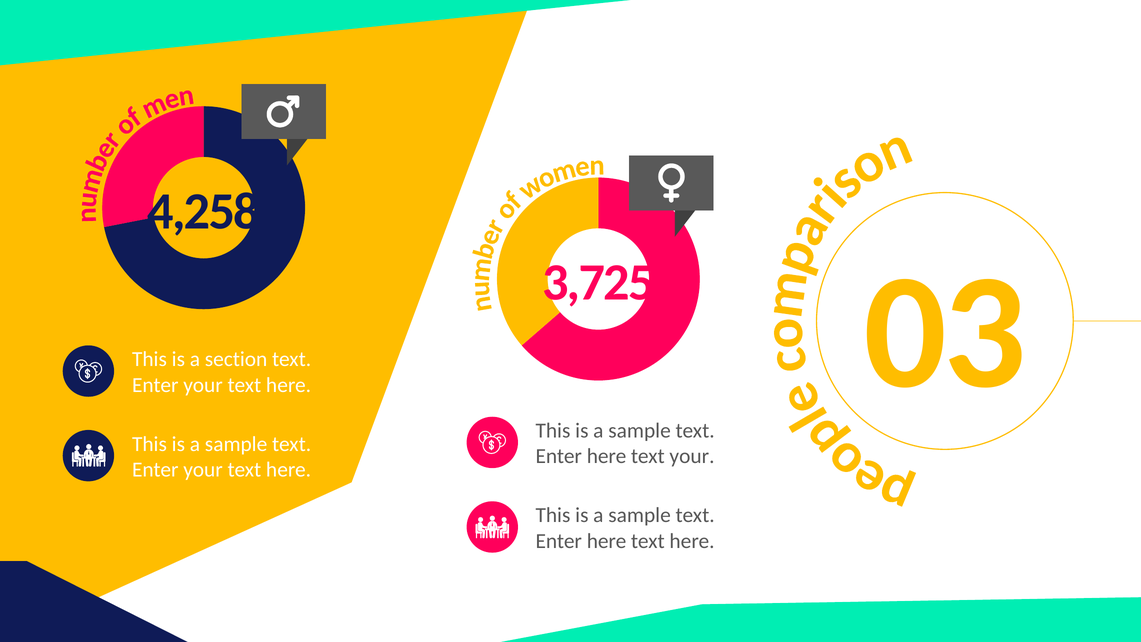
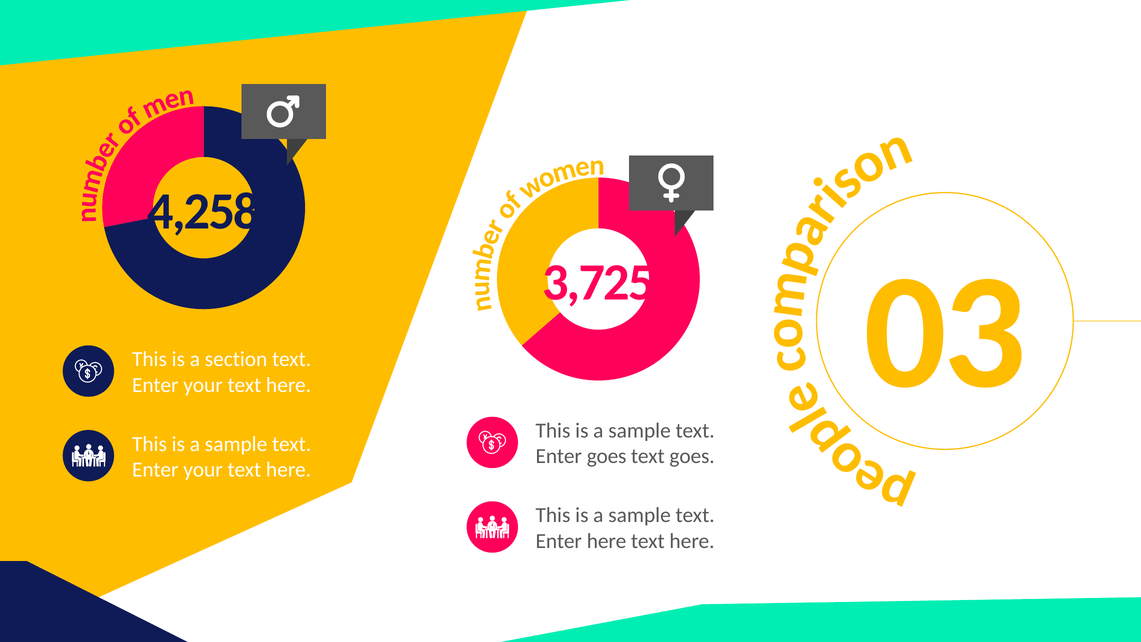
here at (607, 456): here -> goes
text your: your -> goes
